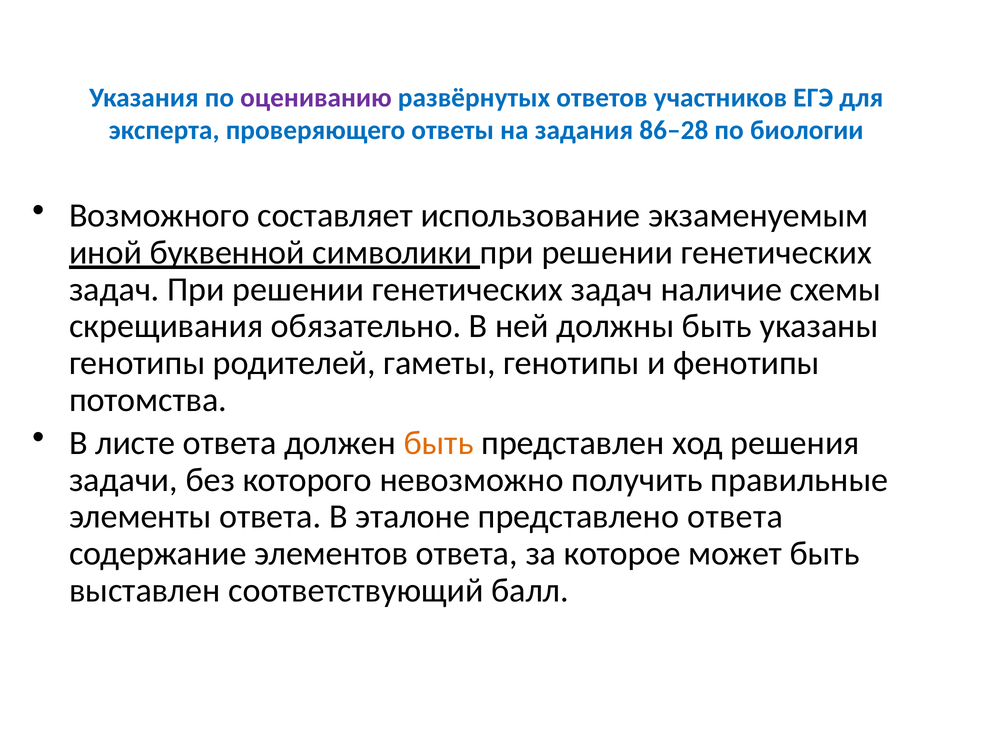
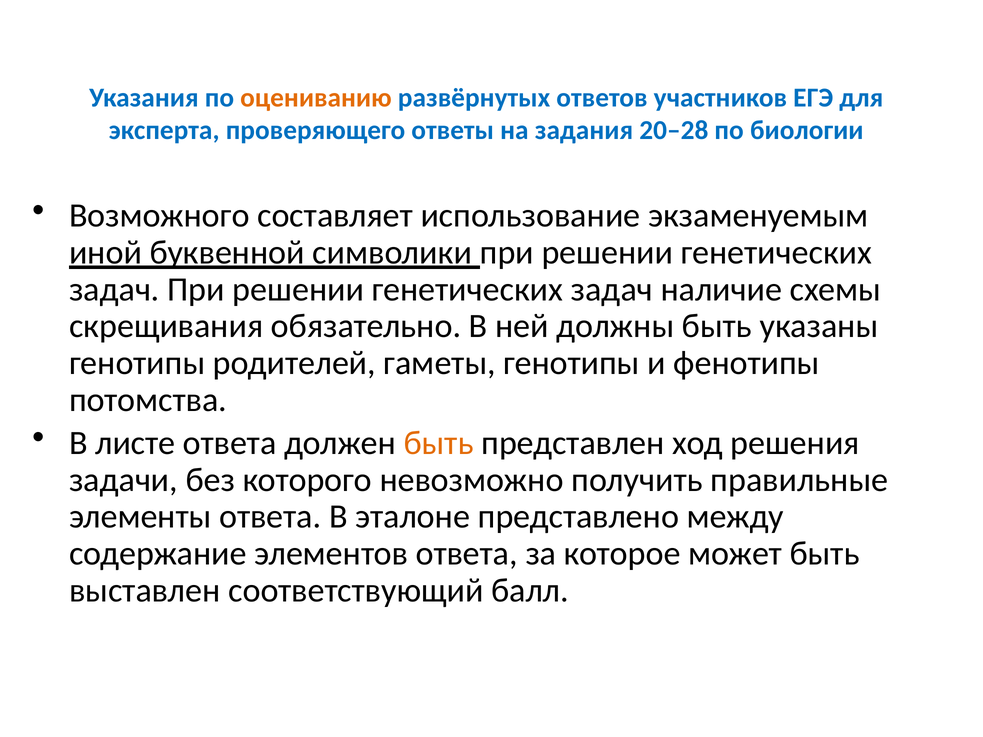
оцениванию colour: purple -> orange
86–28: 86–28 -> 20–28
представлено ответа: ответа -> между
